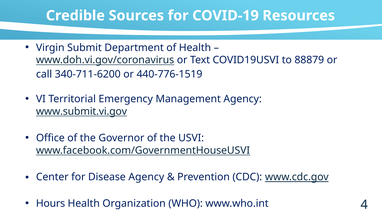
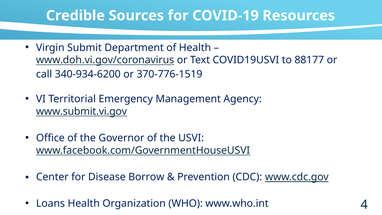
88879: 88879 -> 88177
340-711-6200: 340-711-6200 -> 340-934-6200
440-776-1519: 440-776-1519 -> 370-776-1519
Disease Agency: Agency -> Borrow
Hours: Hours -> Loans
